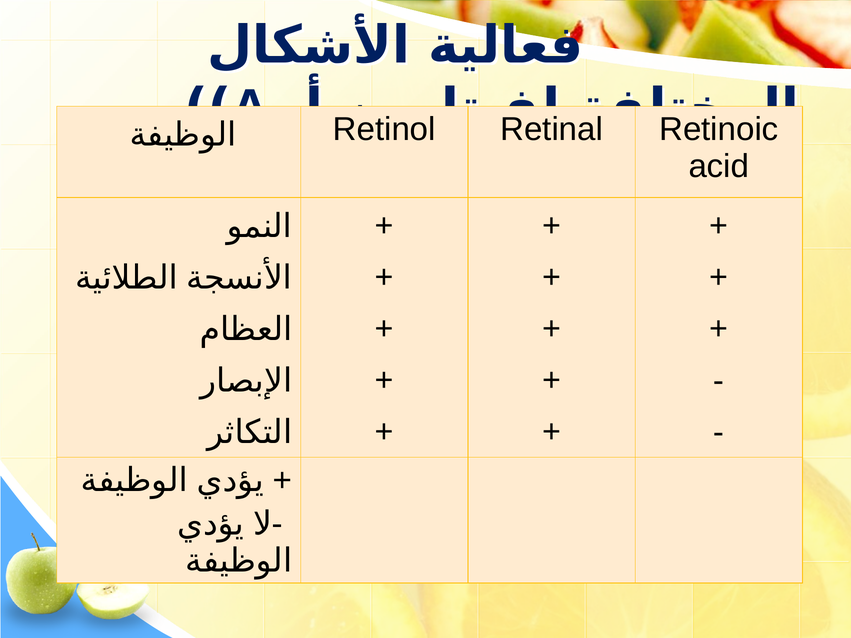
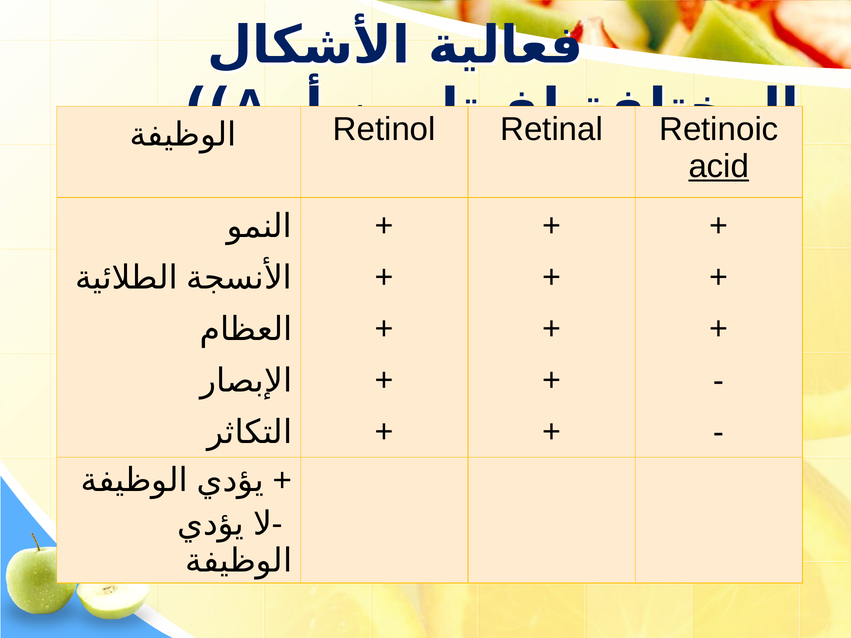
acid underline: none -> present
